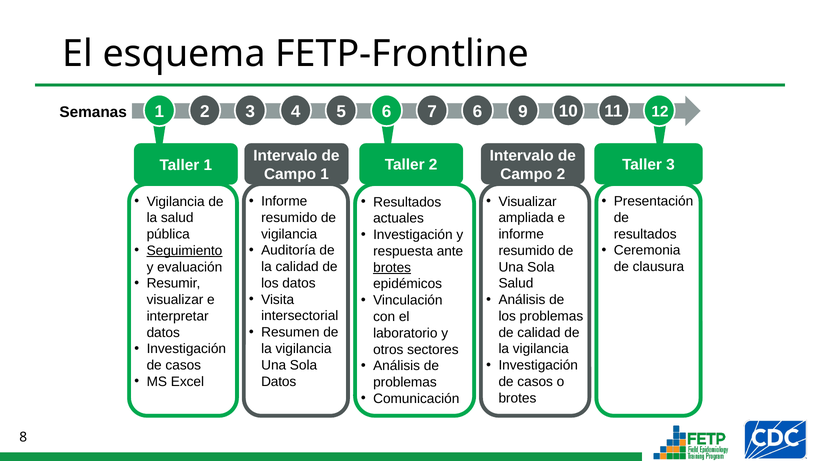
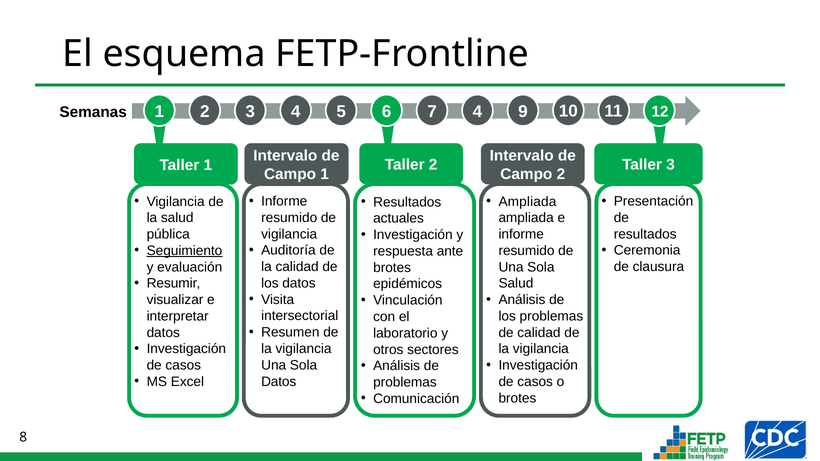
7 6: 6 -> 4
Visualizar at (528, 202): Visualizar -> Ampliada
brotes at (392, 268) underline: present -> none
